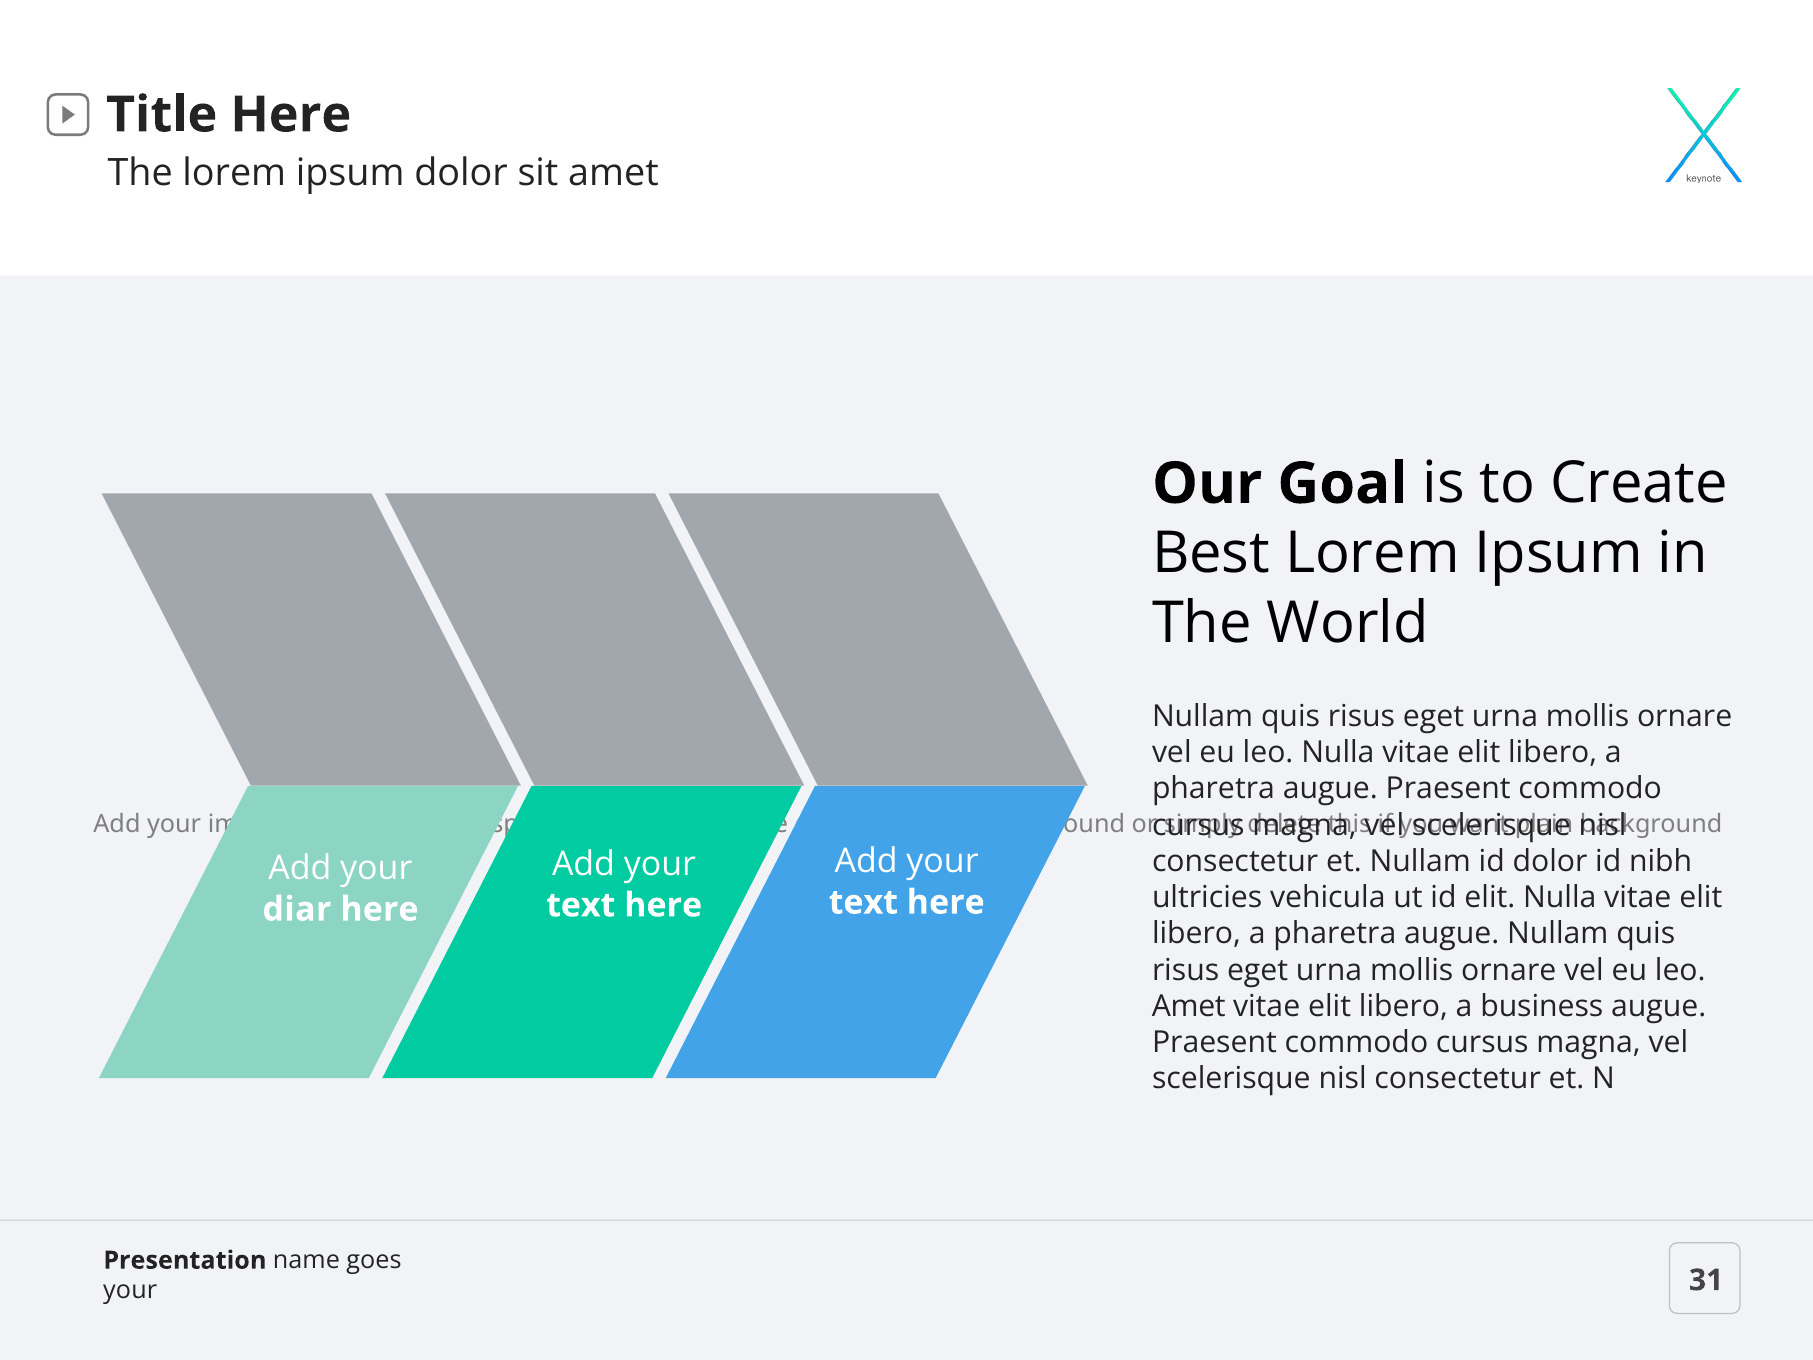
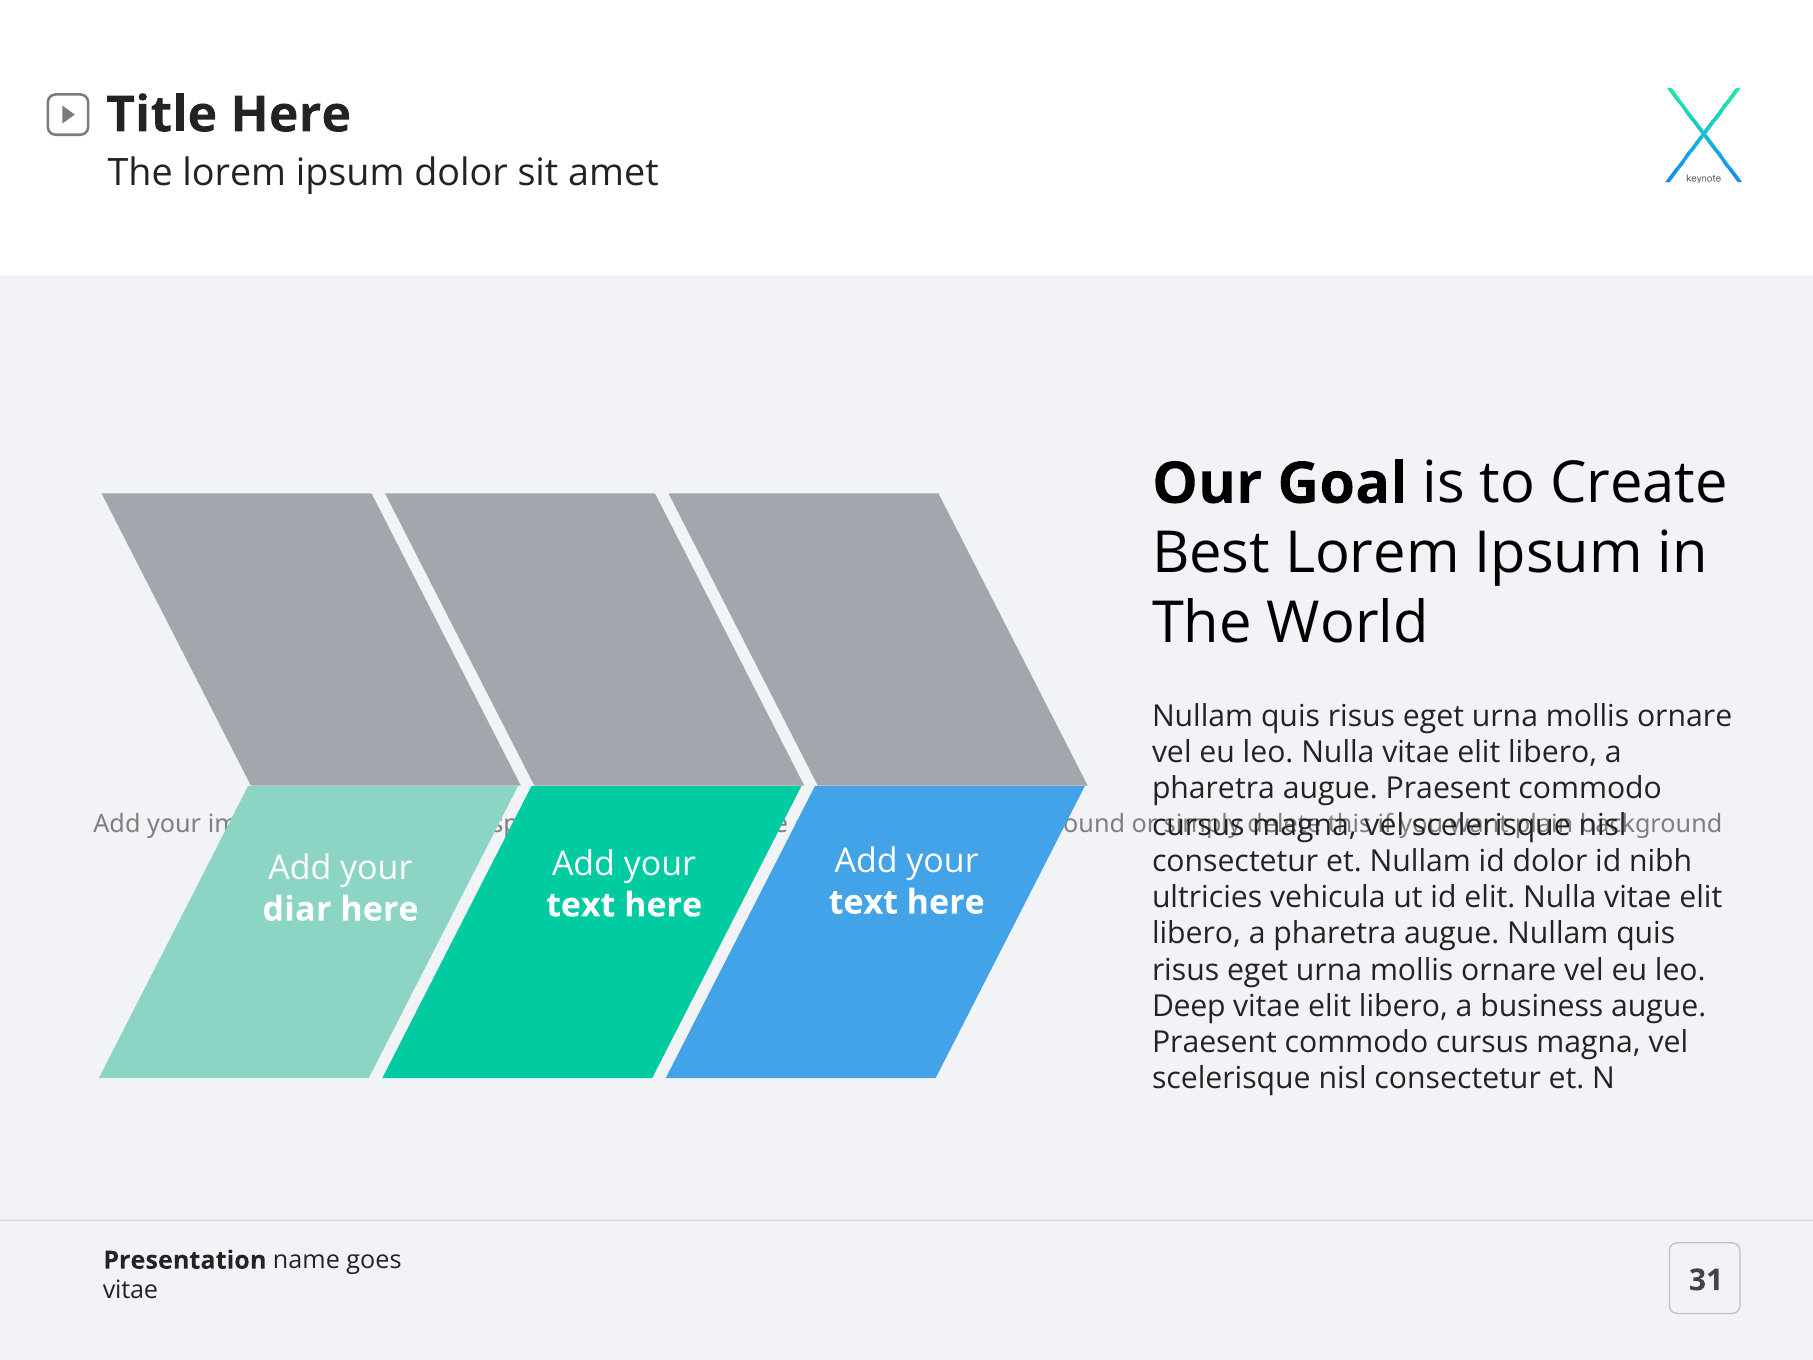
Amet at (1189, 1006): Amet -> Deep
your at (130, 1290): your -> vitae
